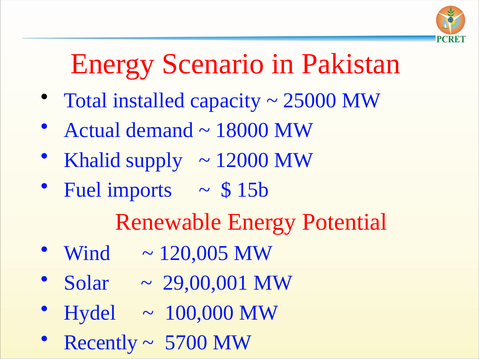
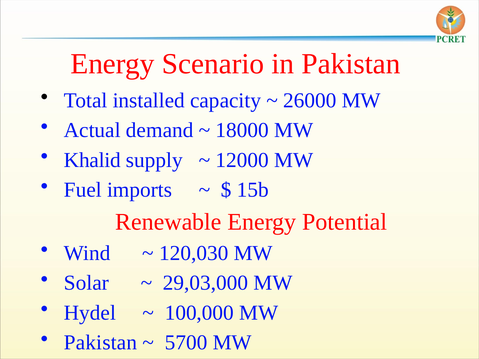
25000: 25000 -> 26000
120,005: 120,005 -> 120,030
29,00,001: 29,00,001 -> 29,03,000
Recently at (101, 343): Recently -> Pakistan
